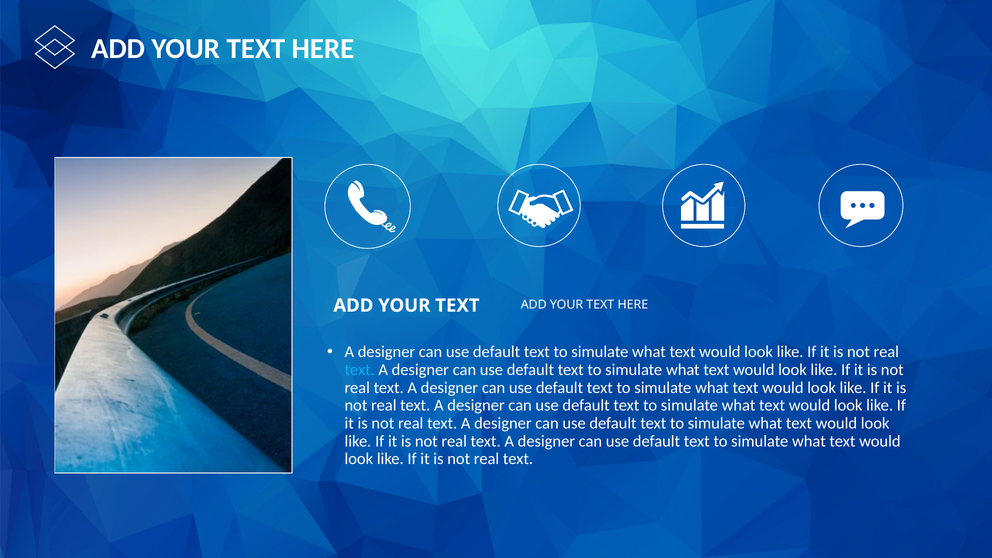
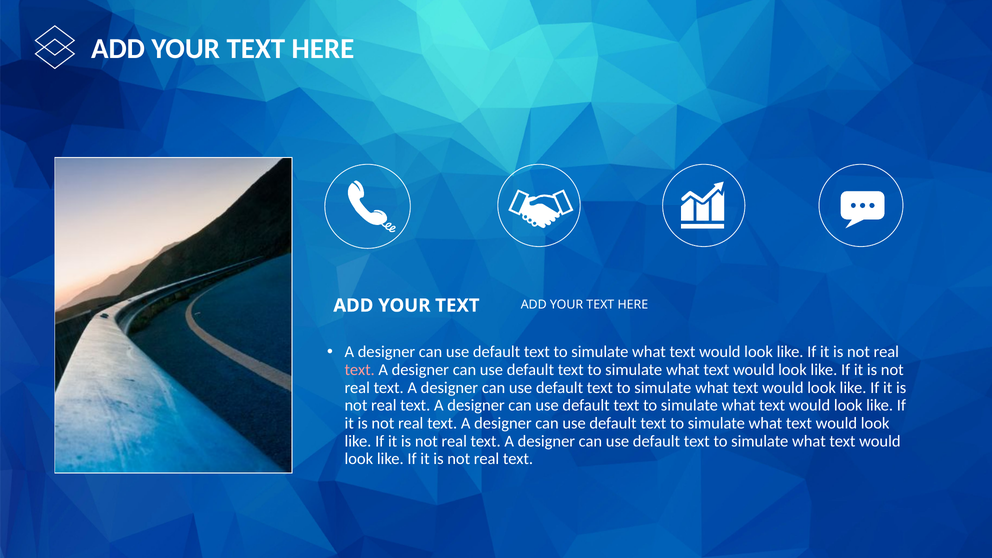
text at (360, 370) colour: light blue -> pink
